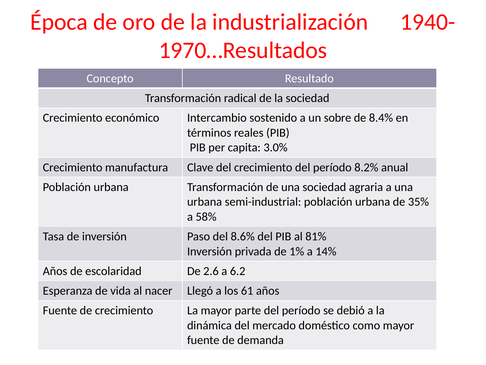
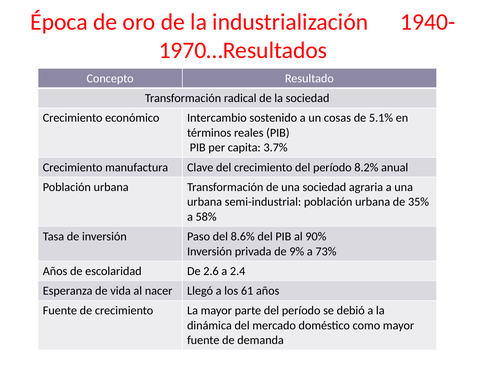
sobre: sobre -> cosas
8.4%: 8.4% -> 5.1%
3.0%: 3.0% -> 3.7%
81%: 81% -> 90%
1%: 1% -> 9%
14%: 14% -> 73%
6.2: 6.2 -> 2.4
